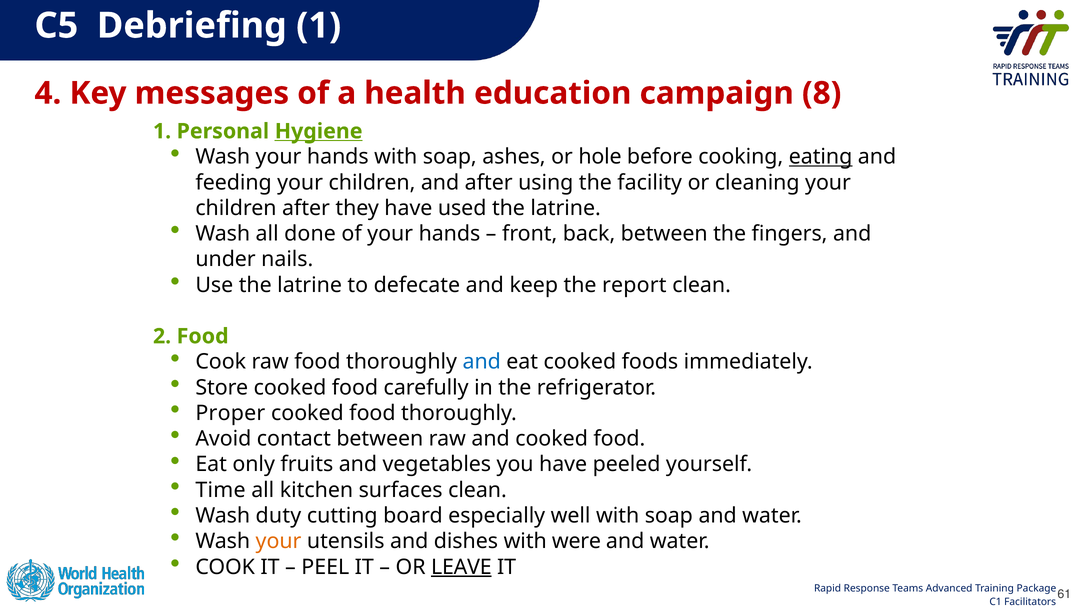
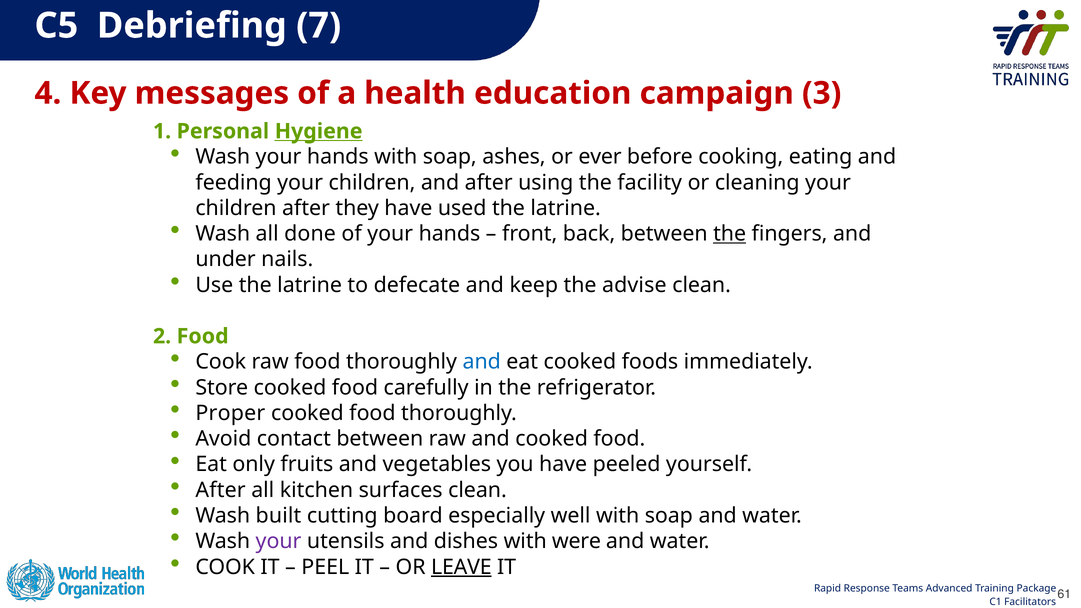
Debriefing 1: 1 -> 7
8: 8 -> 3
hole: hole -> ever
eating underline: present -> none
the at (730, 234) underline: none -> present
report: report -> advise
Time at (221, 490): Time -> After
duty: duty -> built
your at (279, 541) colour: orange -> purple
